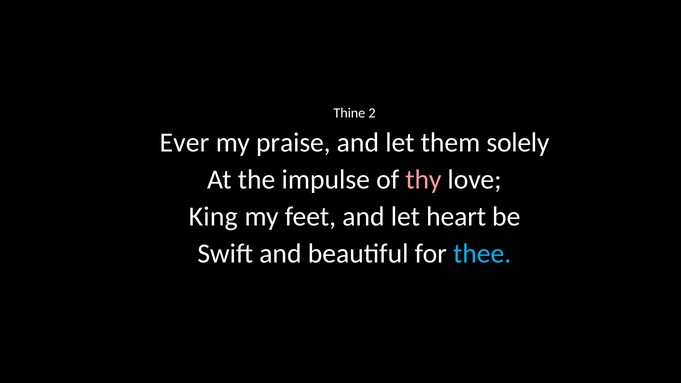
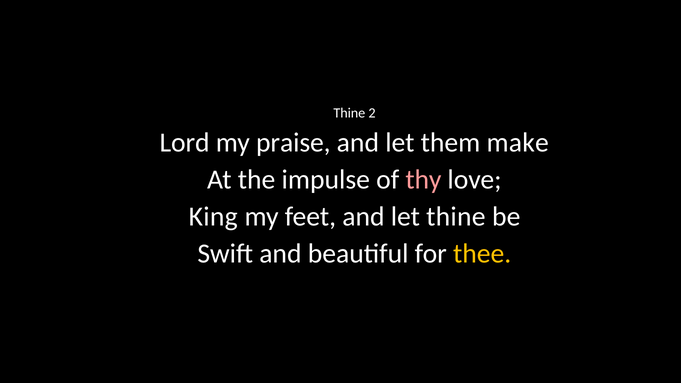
Ever: Ever -> Lord
solely: solely -> make
let heart: heart -> thine
thee colour: light blue -> yellow
